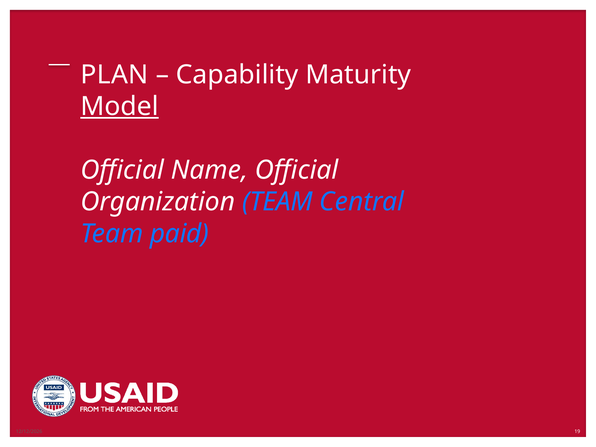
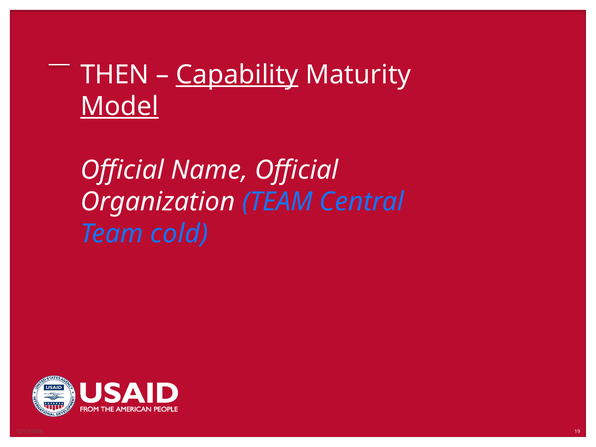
PLAN: PLAN -> THEN
Capability underline: none -> present
paid: paid -> cold
